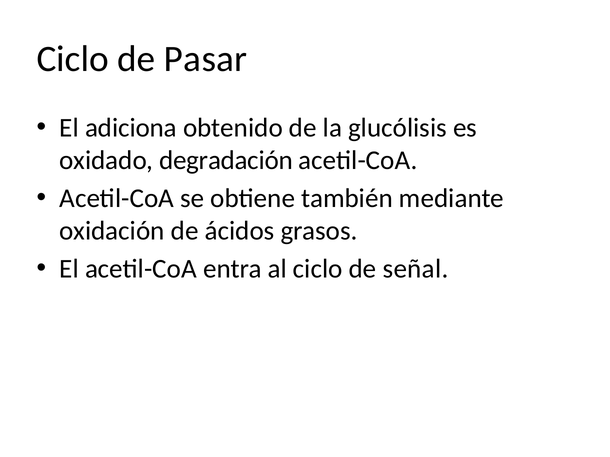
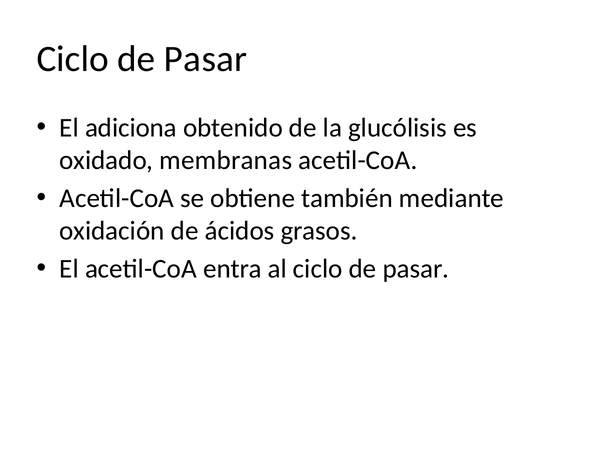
degradación: degradación -> membranas
al ciclo de señal: señal -> pasar
